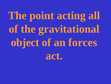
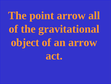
point acting: acting -> arrow
an forces: forces -> arrow
